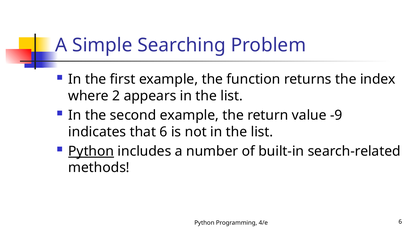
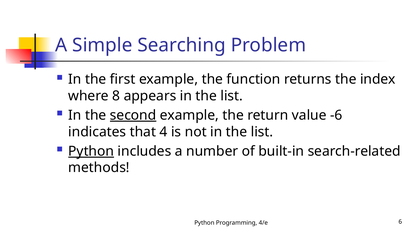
2: 2 -> 8
second underline: none -> present
-9: -9 -> -6
that 6: 6 -> 4
